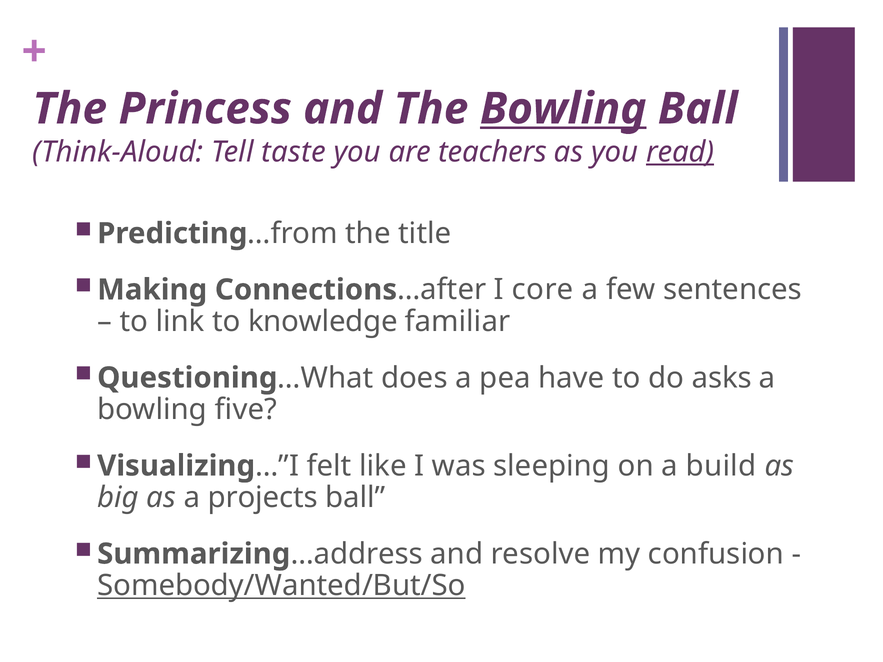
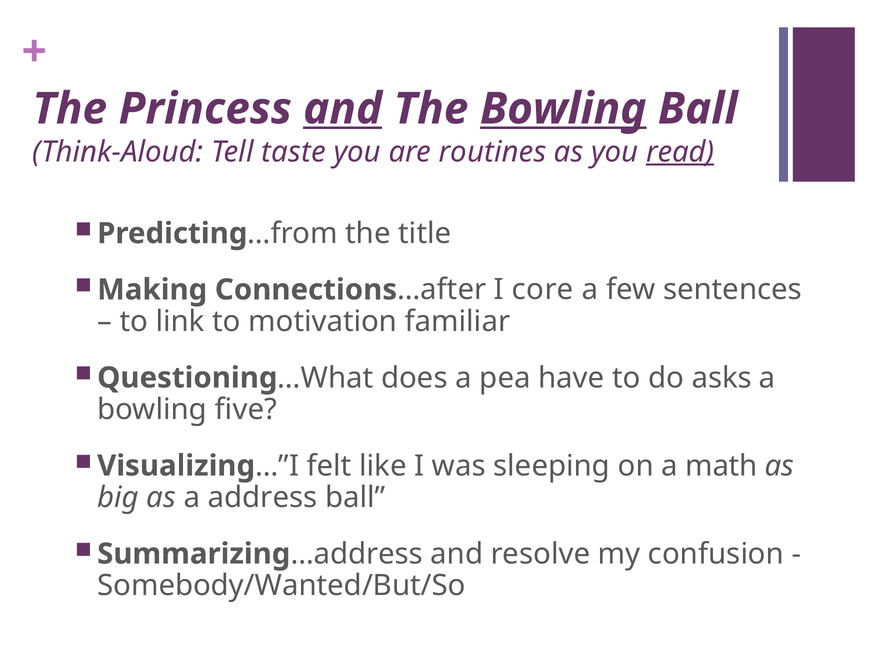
and at (343, 109) underline: none -> present
teachers: teachers -> routines
knowledge: knowledge -> motivation
build: build -> math
projects: projects -> address
Somebody/Wanted/But/So underline: present -> none
